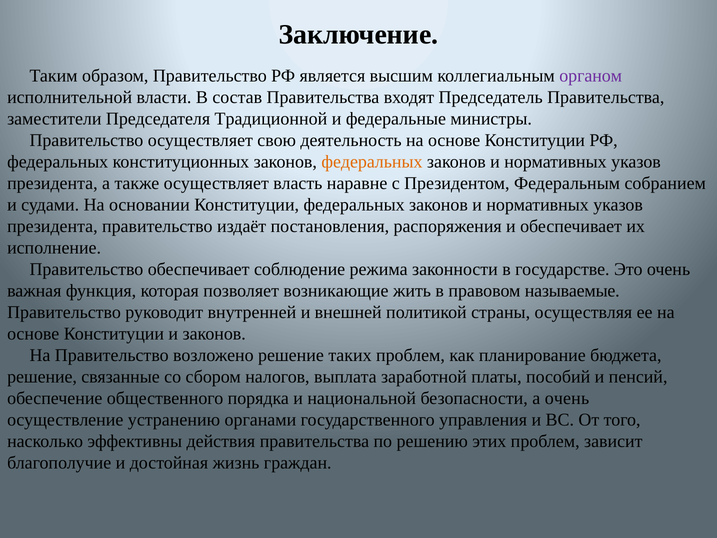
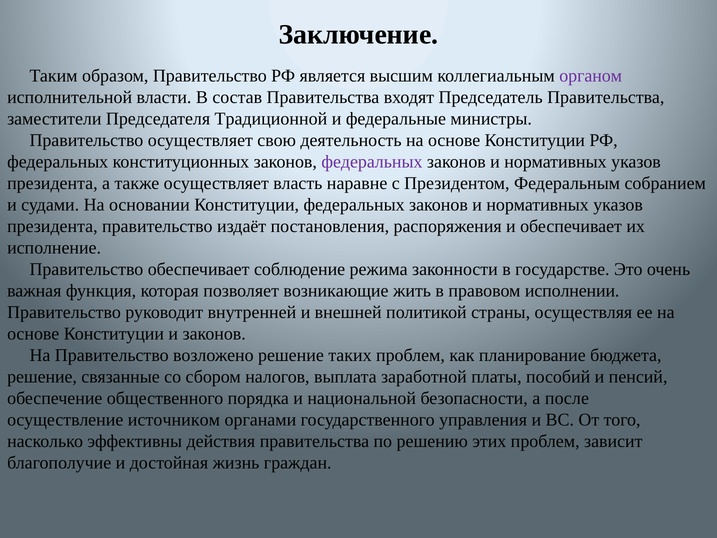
федеральных at (372, 162) colour: orange -> purple
называемые: называемые -> исполнении
а очень: очень -> после
устранению: устранению -> источником
